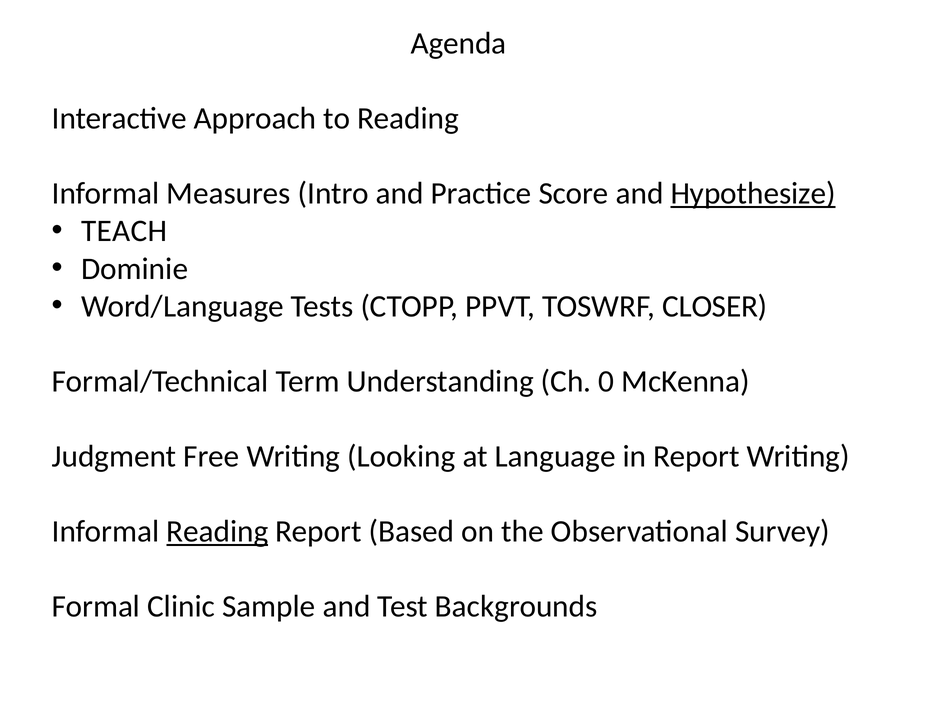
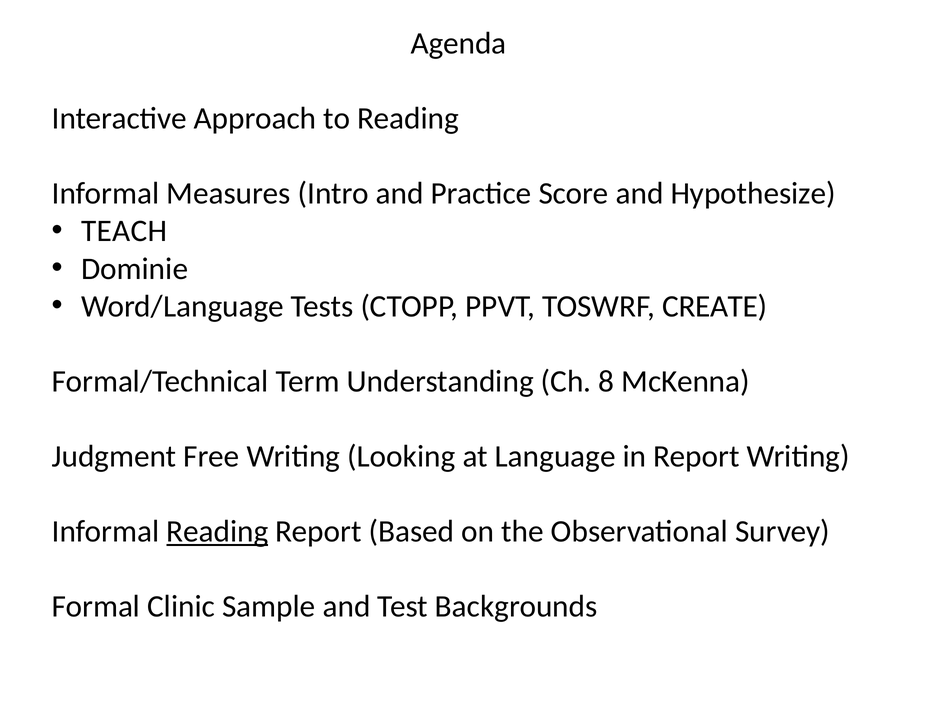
Hypothesize underline: present -> none
CLOSER: CLOSER -> CREATE
0: 0 -> 8
